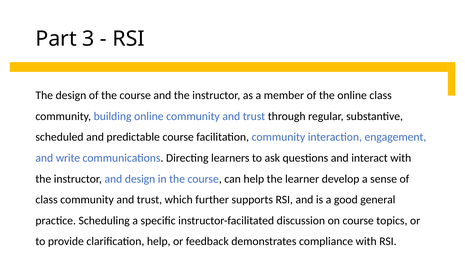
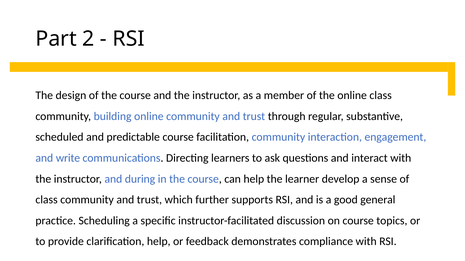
3: 3 -> 2
and design: design -> during
